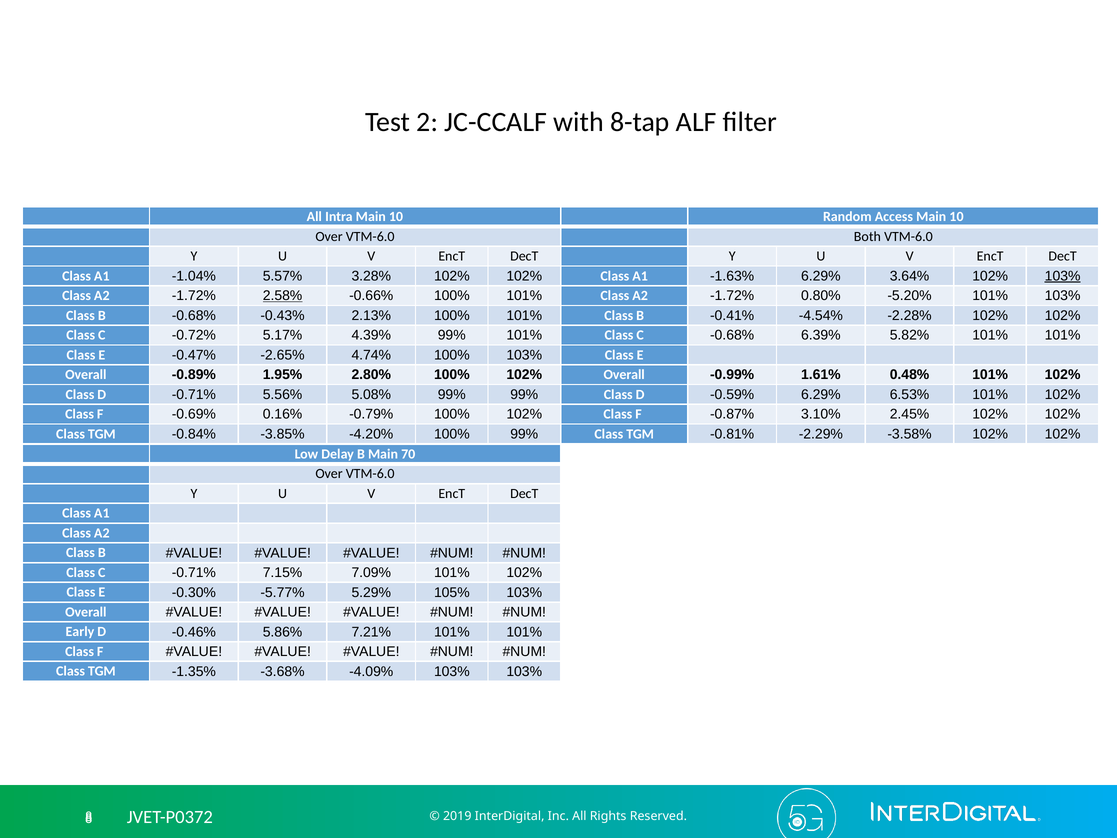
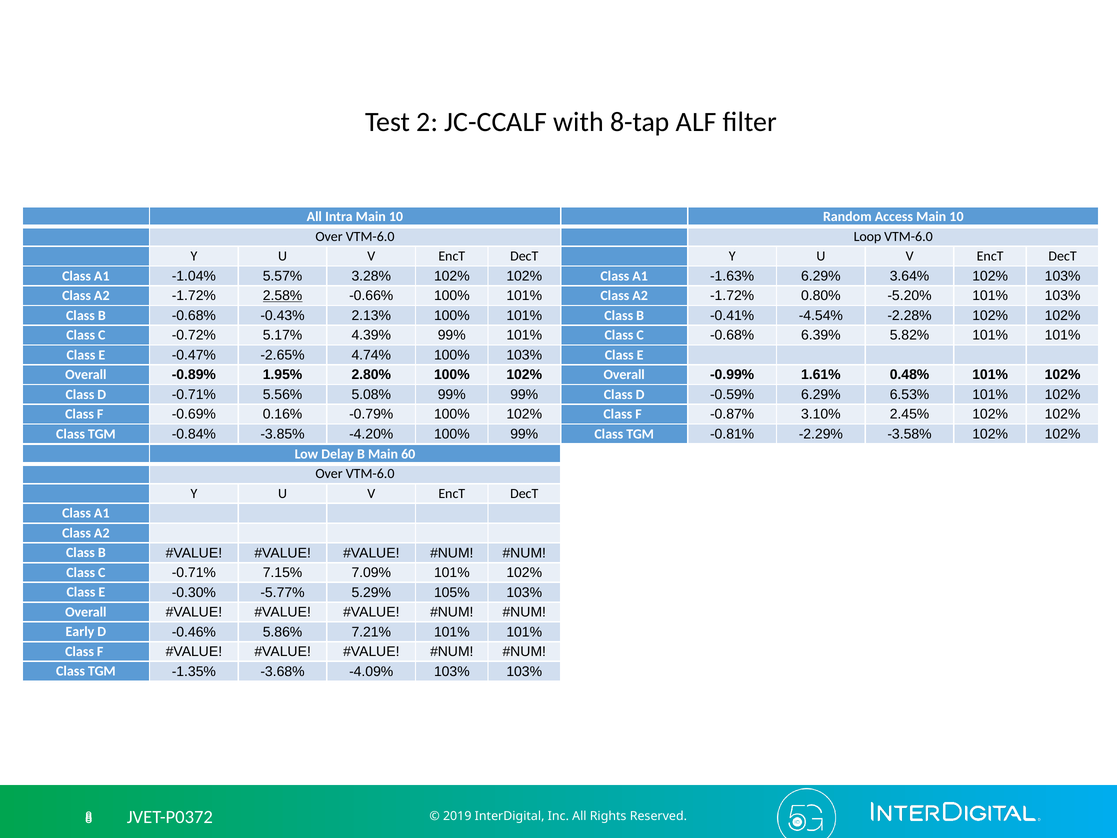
Both: Both -> Loop
103% at (1063, 276) underline: present -> none
70: 70 -> 60
